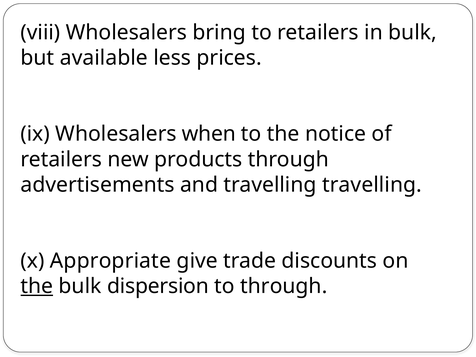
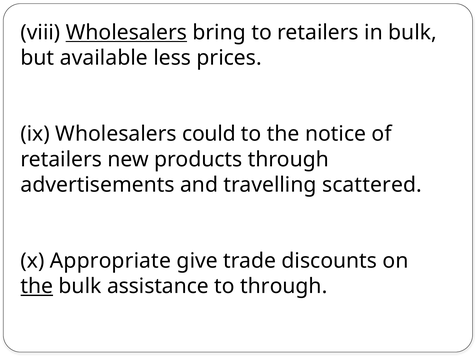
Wholesalers at (126, 32) underline: none -> present
when: when -> could
travelling travelling: travelling -> scattered
dispersion: dispersion -> assistance
